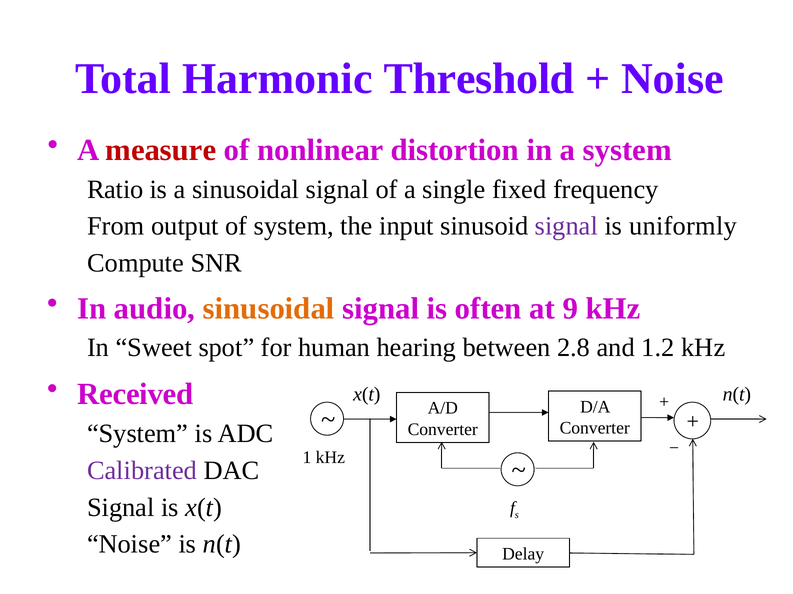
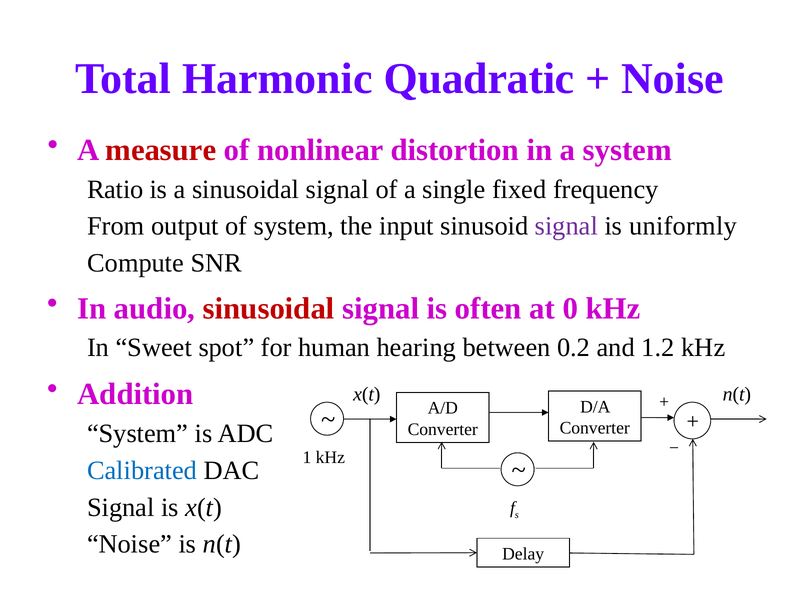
Threshold: Threshold -> Quadratic
sinusoidal at (269, 309) colour: orange -> red
9: 9 -> 0
2.8: 2.8 -> 0.2
Received: Received -> Addition
Calibrated colour: purple -> blue
